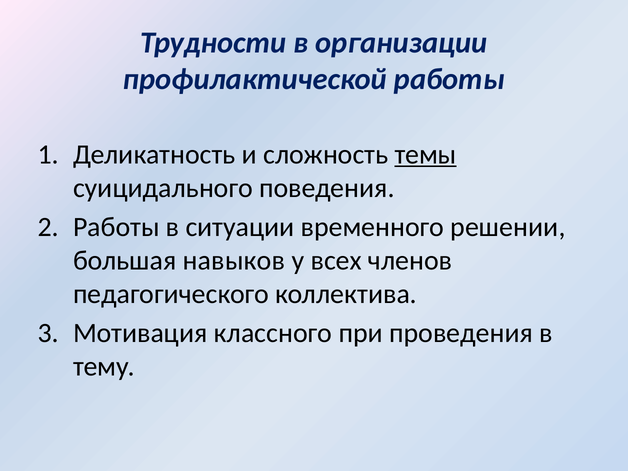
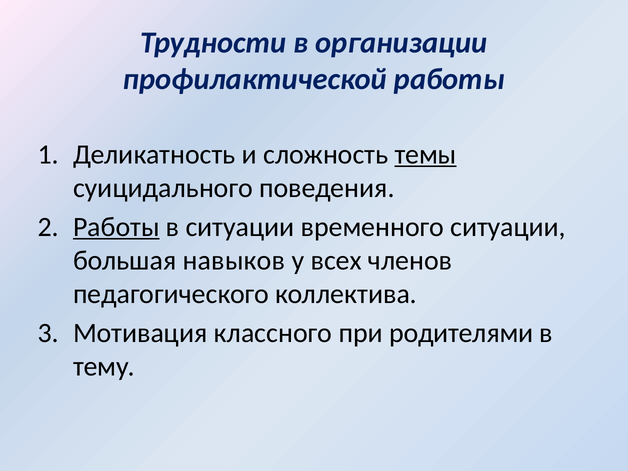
Работы at (116, 227) underline: none -> present
временного решении: решении -> ситуации
проведения: проведения -> родителями
